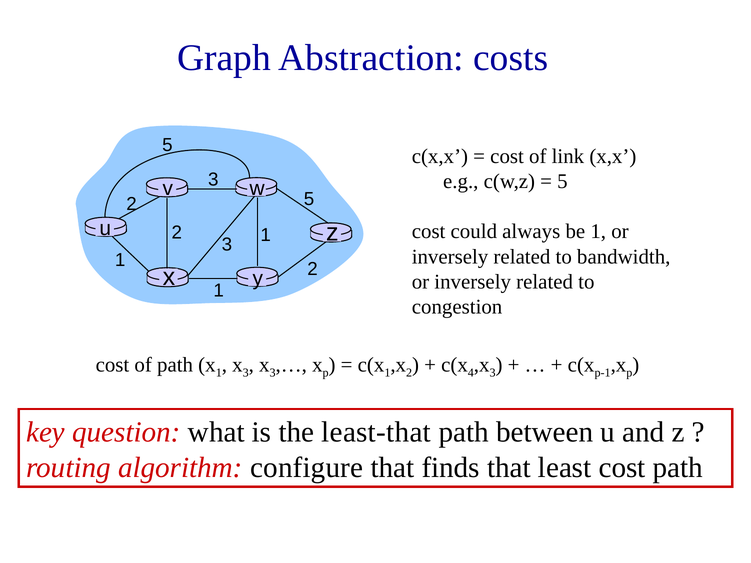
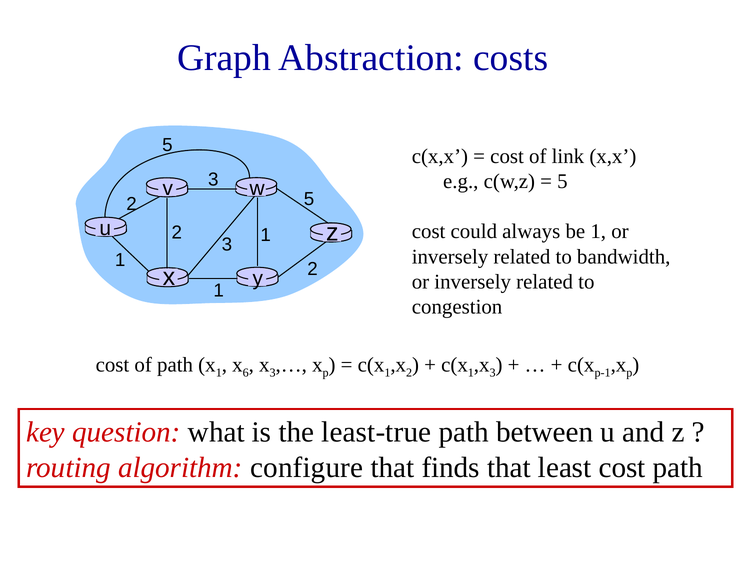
3 at (246, 373): 3 -> 6
4 at (471, 373): 4 -> 1
least-that: least-that -> least-true
